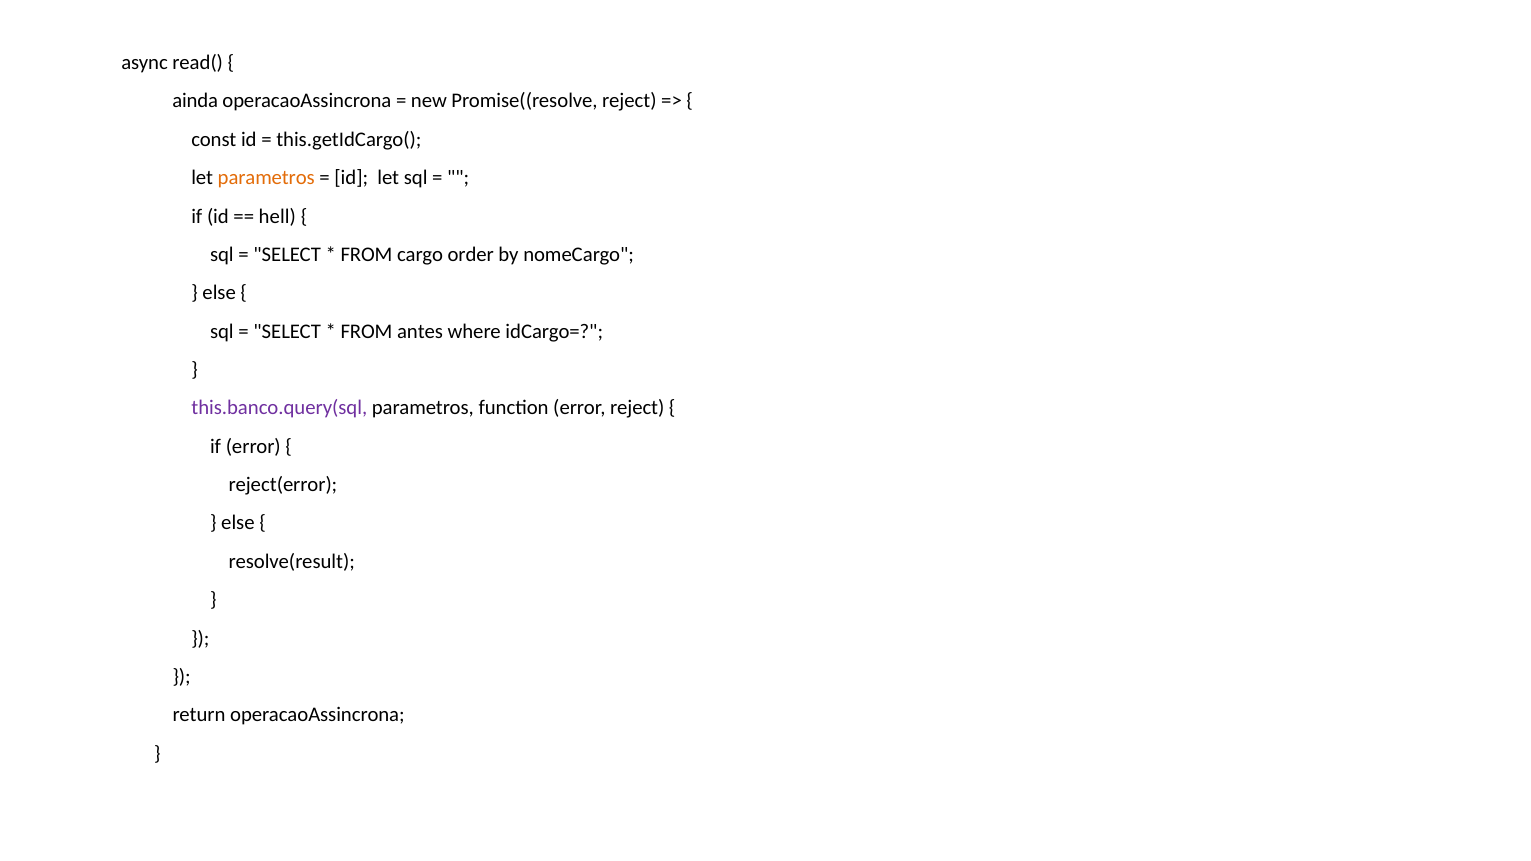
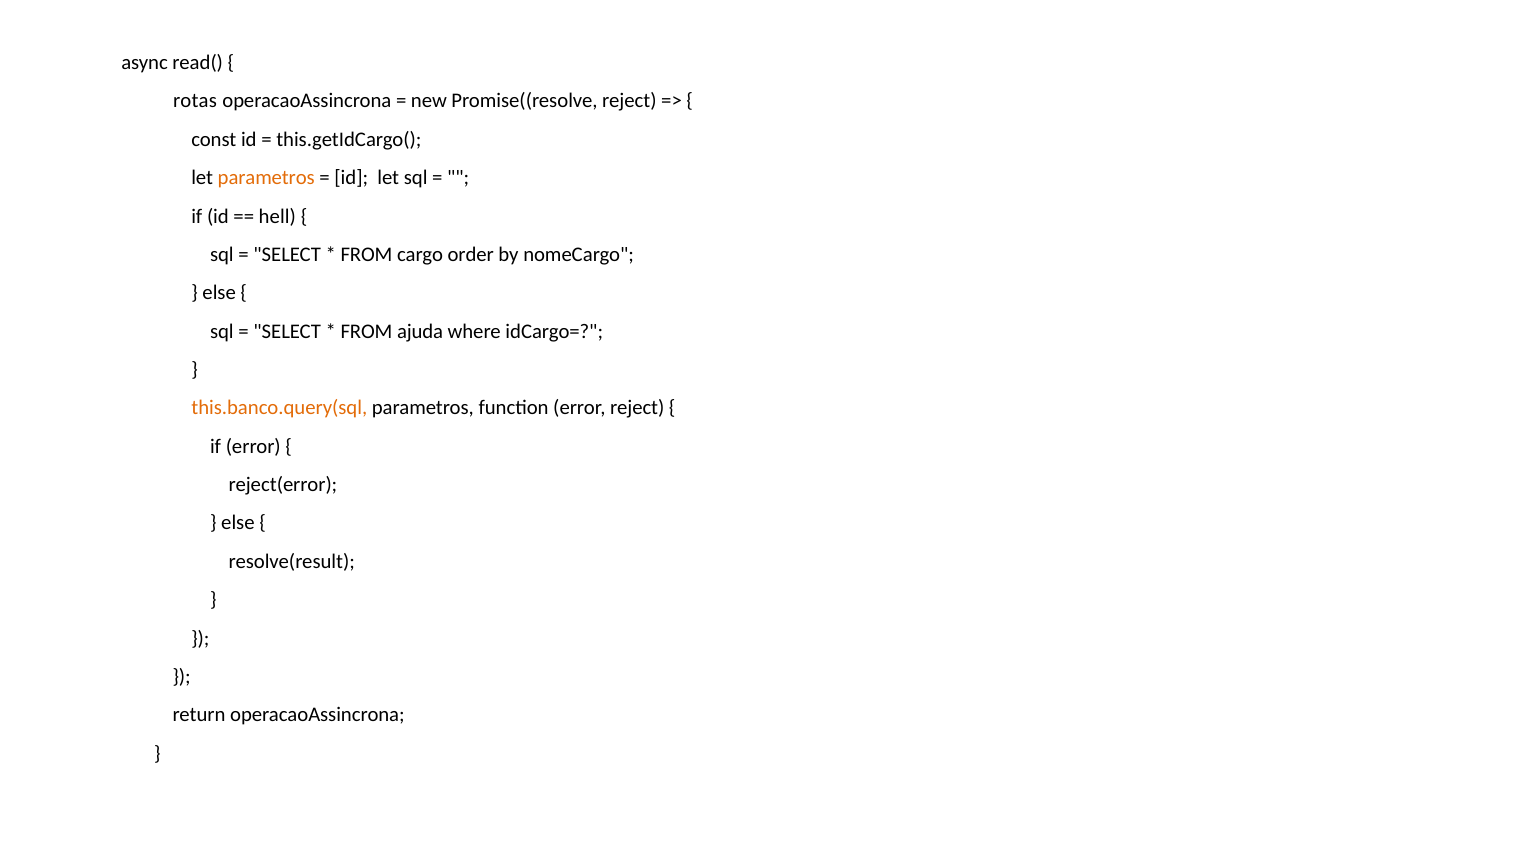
ainda: ainda -> rotas
antes: antes -> ajuda
this.banco.query(sql colour: purple -> orange
